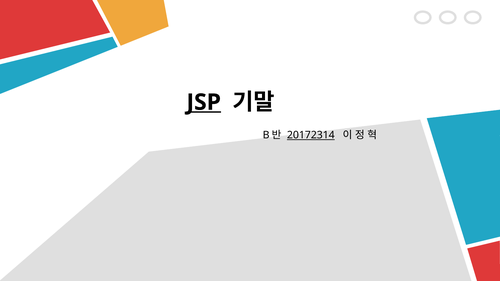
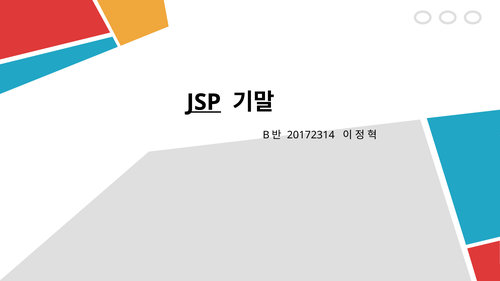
20172314 underline: present -> none
